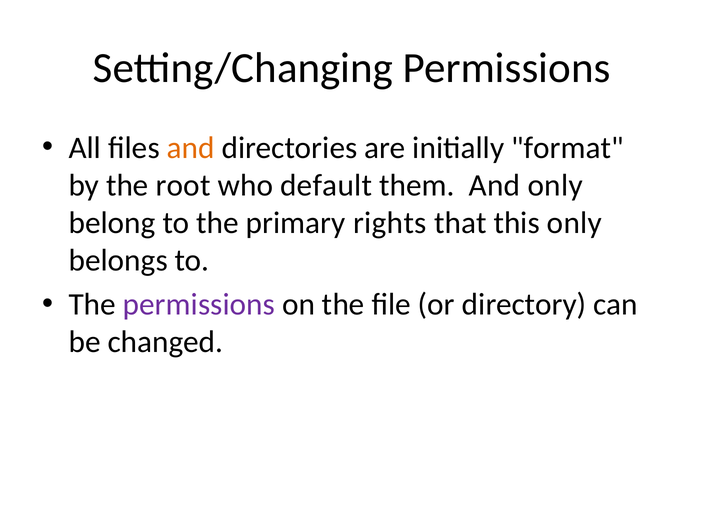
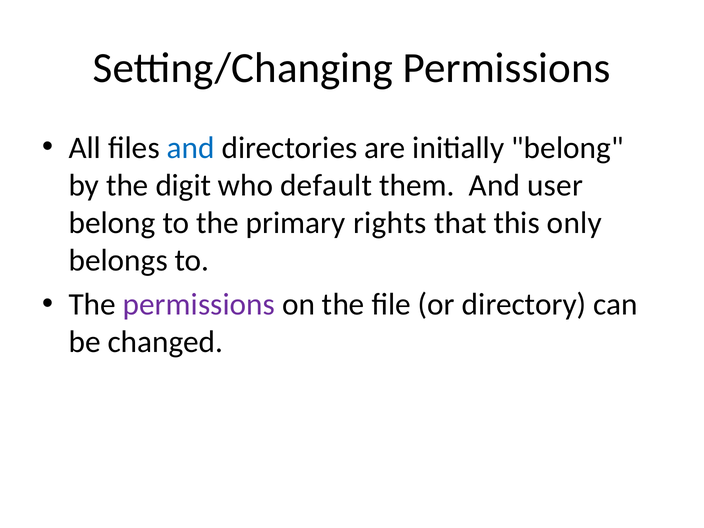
and at (191, 148) colour: orange -> blue
initially format: format -> belong
root: root -> digit
And only: only -> user
